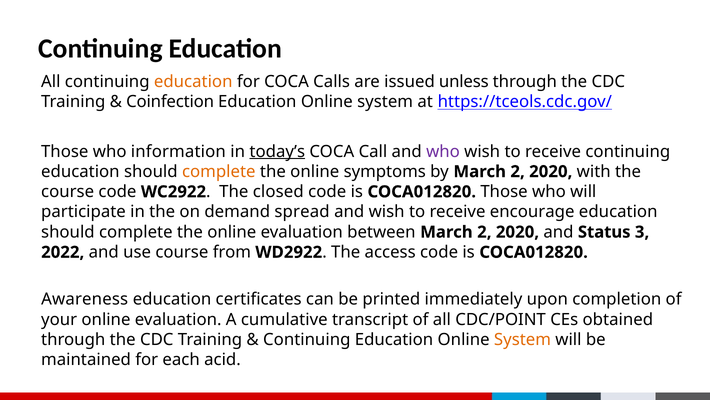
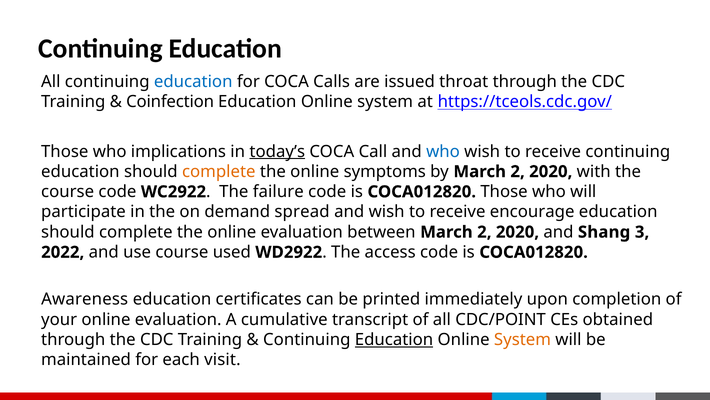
education at (193, 81) colour: orange -> blue
unless: unless -> throat
information: information -> implications
who at (443, 151) colour: purple -> blue
closed: closed -> failure
Status: Status -> Shang
from: from -> used
Education at (394, 339) underline: none -> present
acid: acid -> visit
